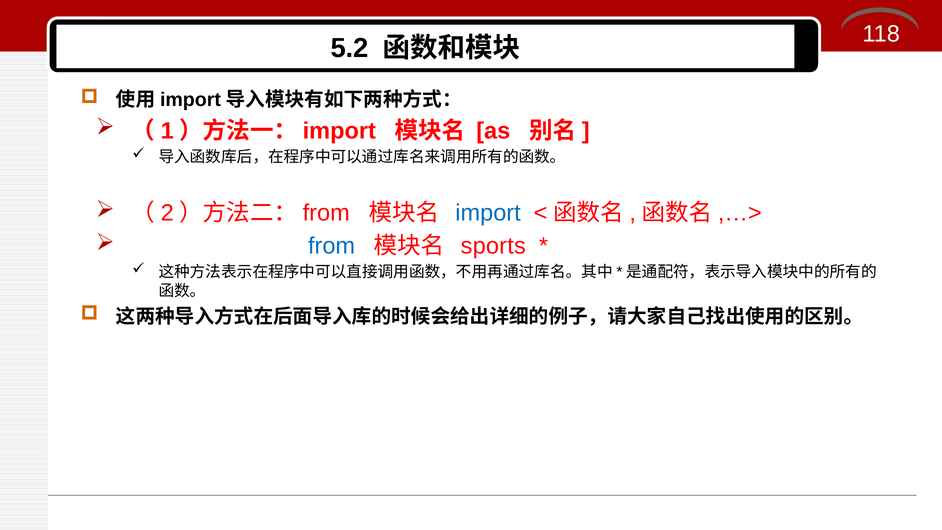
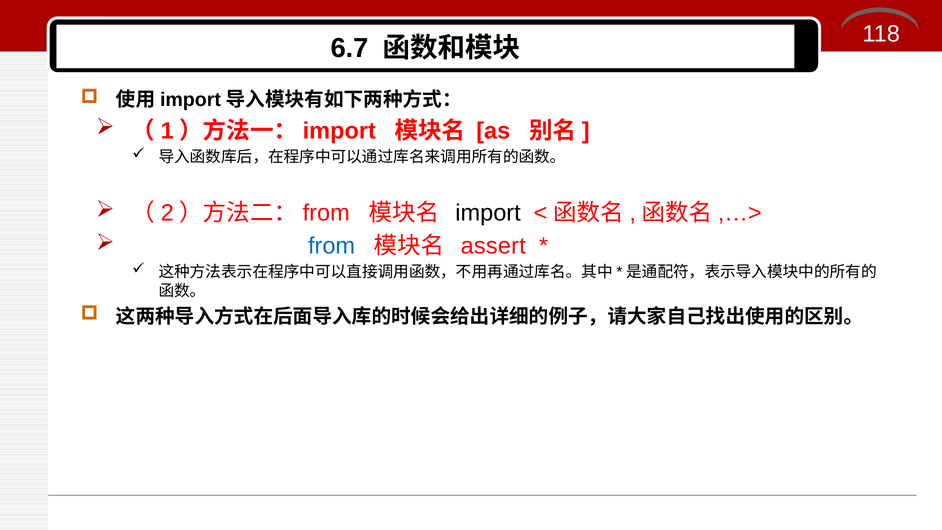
5.2: 5.2 -> 6.7
import colour: blue -> black
sports: sports -> assert
